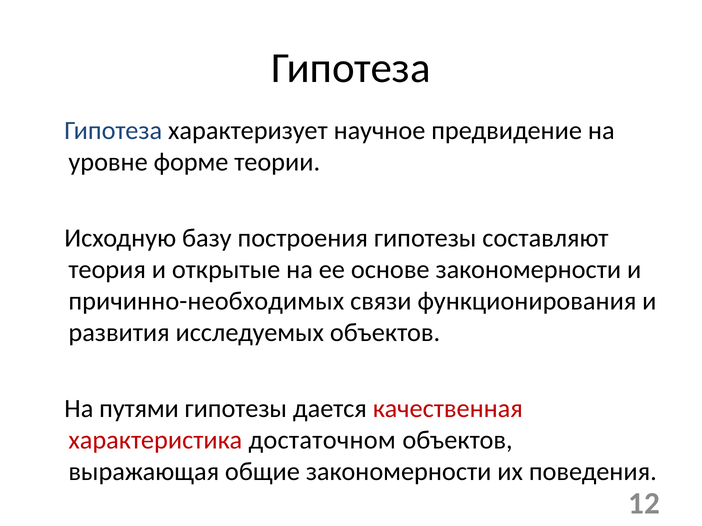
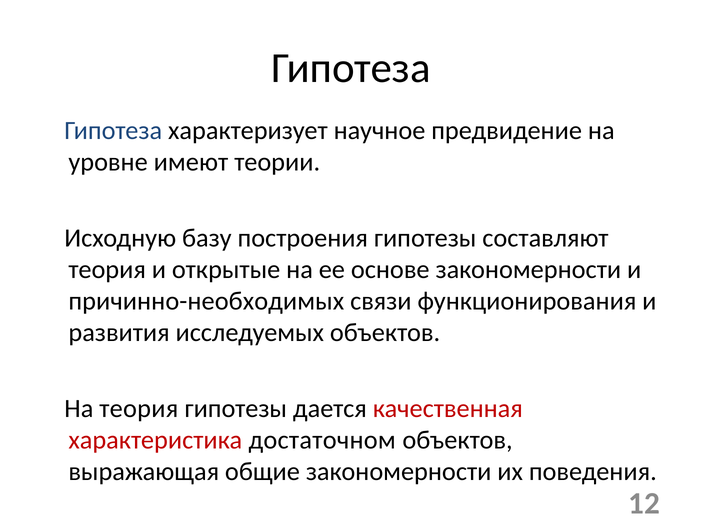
форме: форме -> имеют
На путями: путями -> теория
